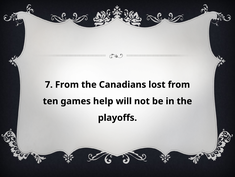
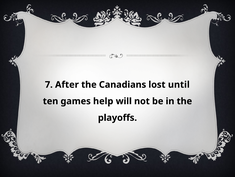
7 From: From -> After
lost from: from -> until
